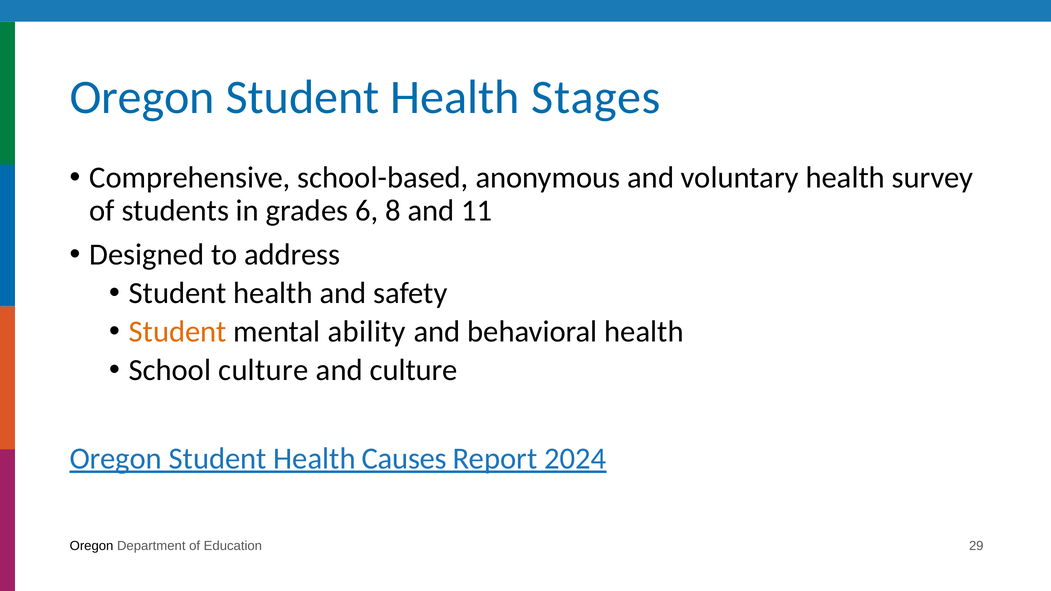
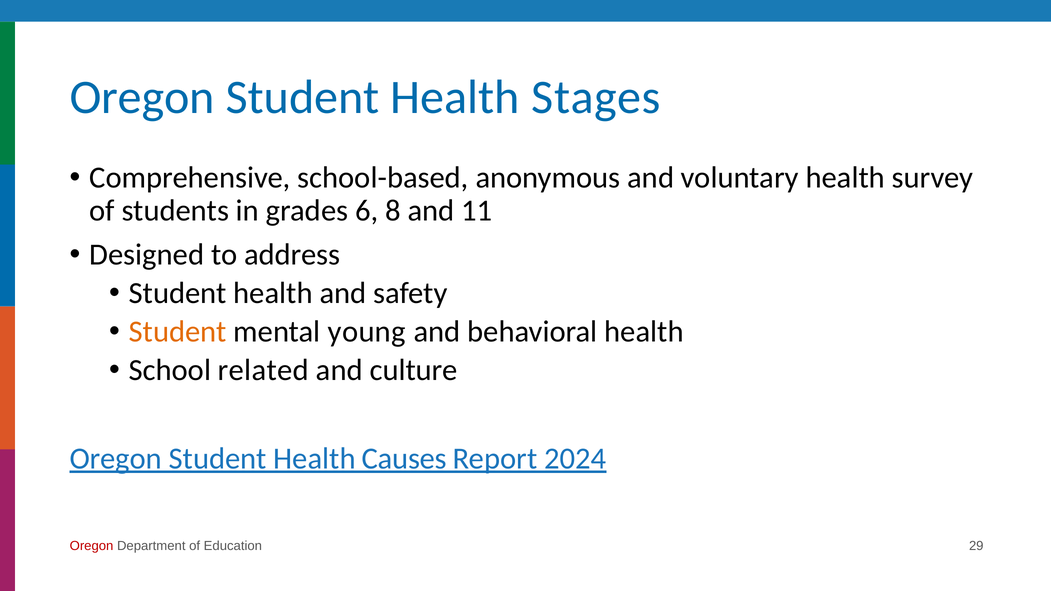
ability: ability -> young
School culture: culture -> related
Oregon at (92, 546) colour: black -> red
